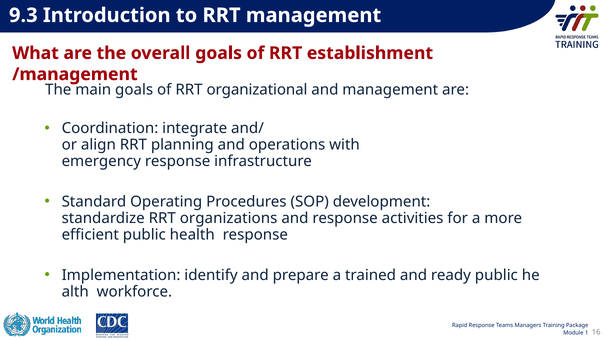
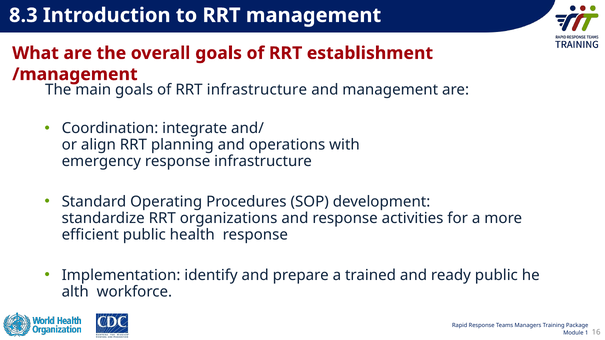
9.3: 9.3 -> 8.3
RRT organizational: organizational -> infrastructure
